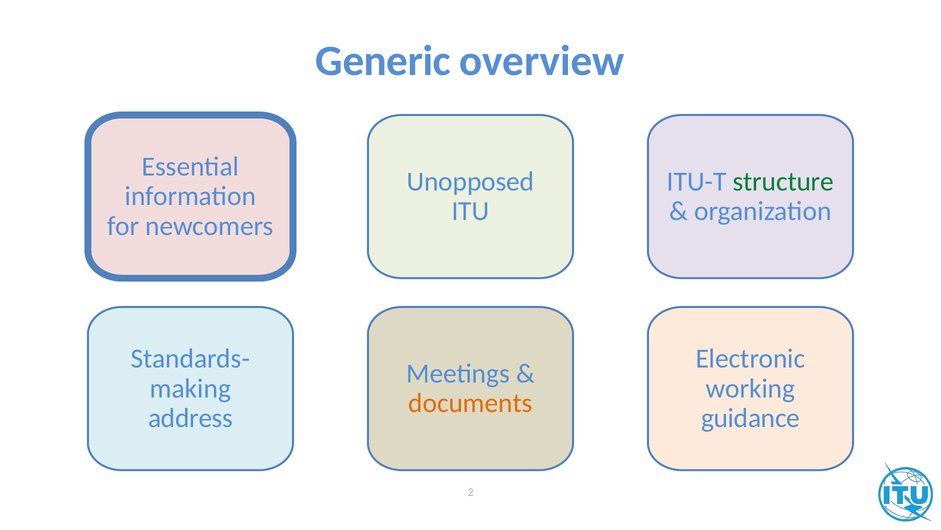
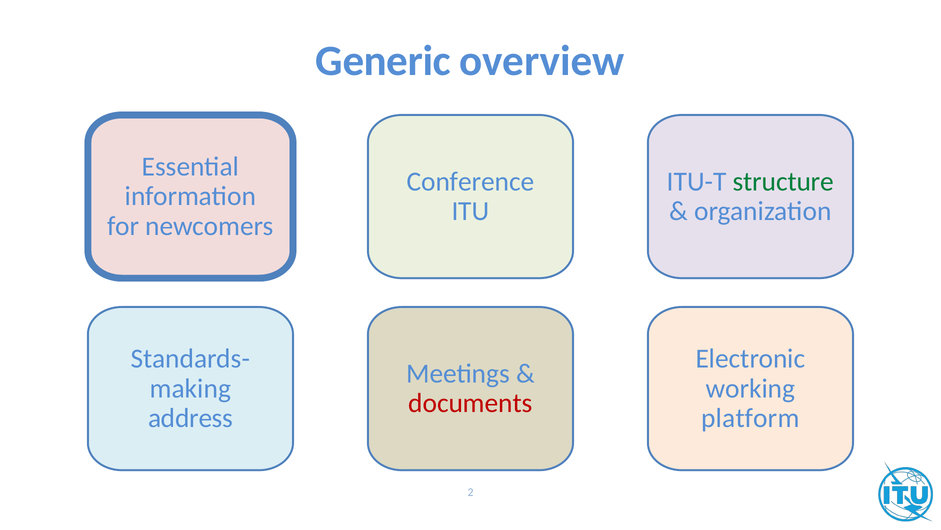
Unopposed: Unopposed -> Conference
documents colour: orange -> red
guidance: guidance -> platform
